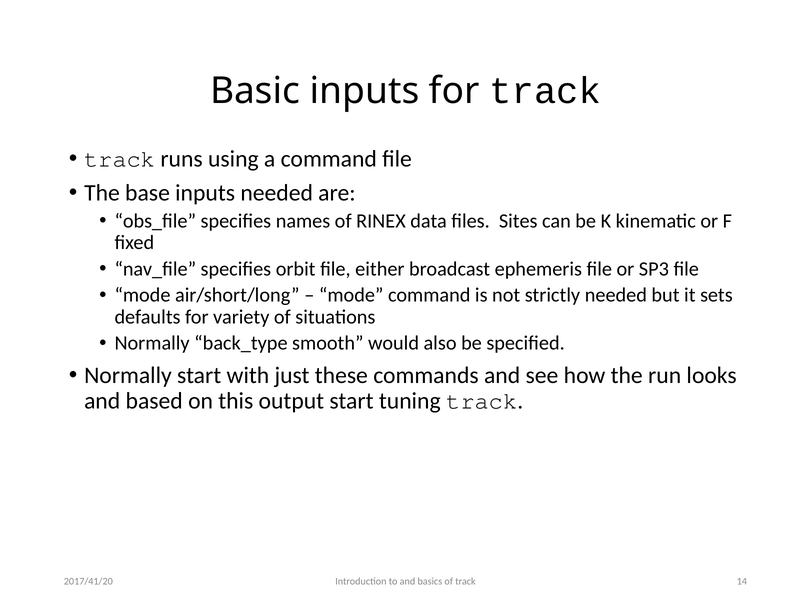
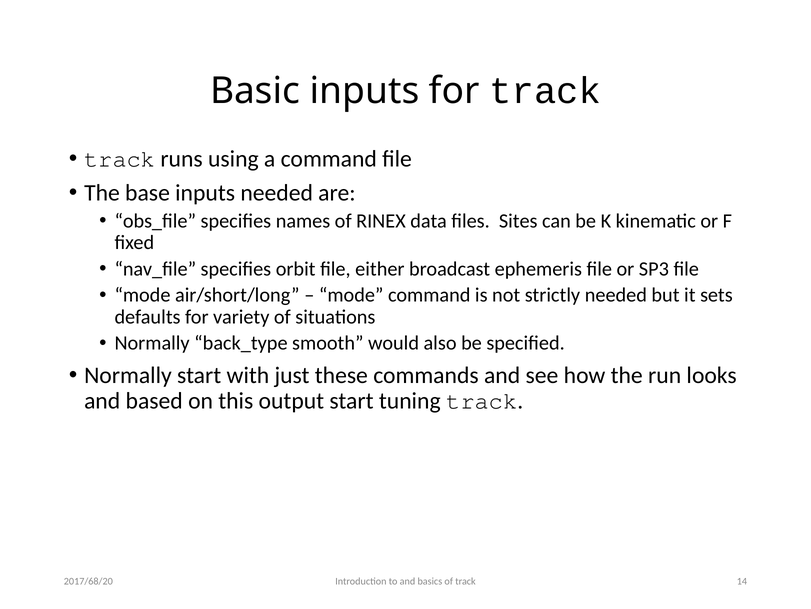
2017/41/20: 2017/41/20 -> 2017/68/20
